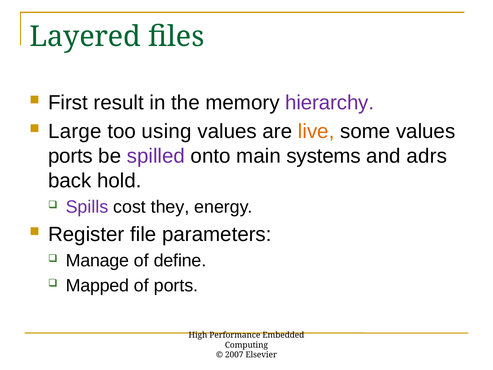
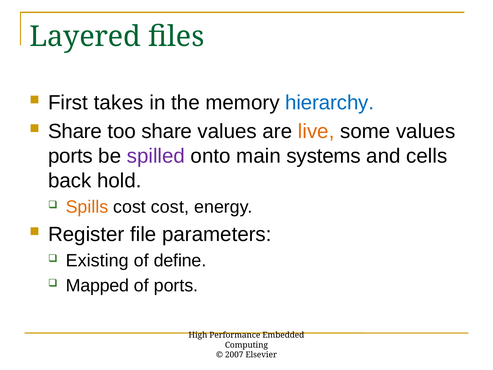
result: result -> takes
hierarchy colour: purple -> blue
Large at (75, 131): Large -> Share
too using: using -> share
adrs: adrs -> cells
Spills colour: purple -> orange
cost they: they -> cost
Manage: Manage -> Existing
